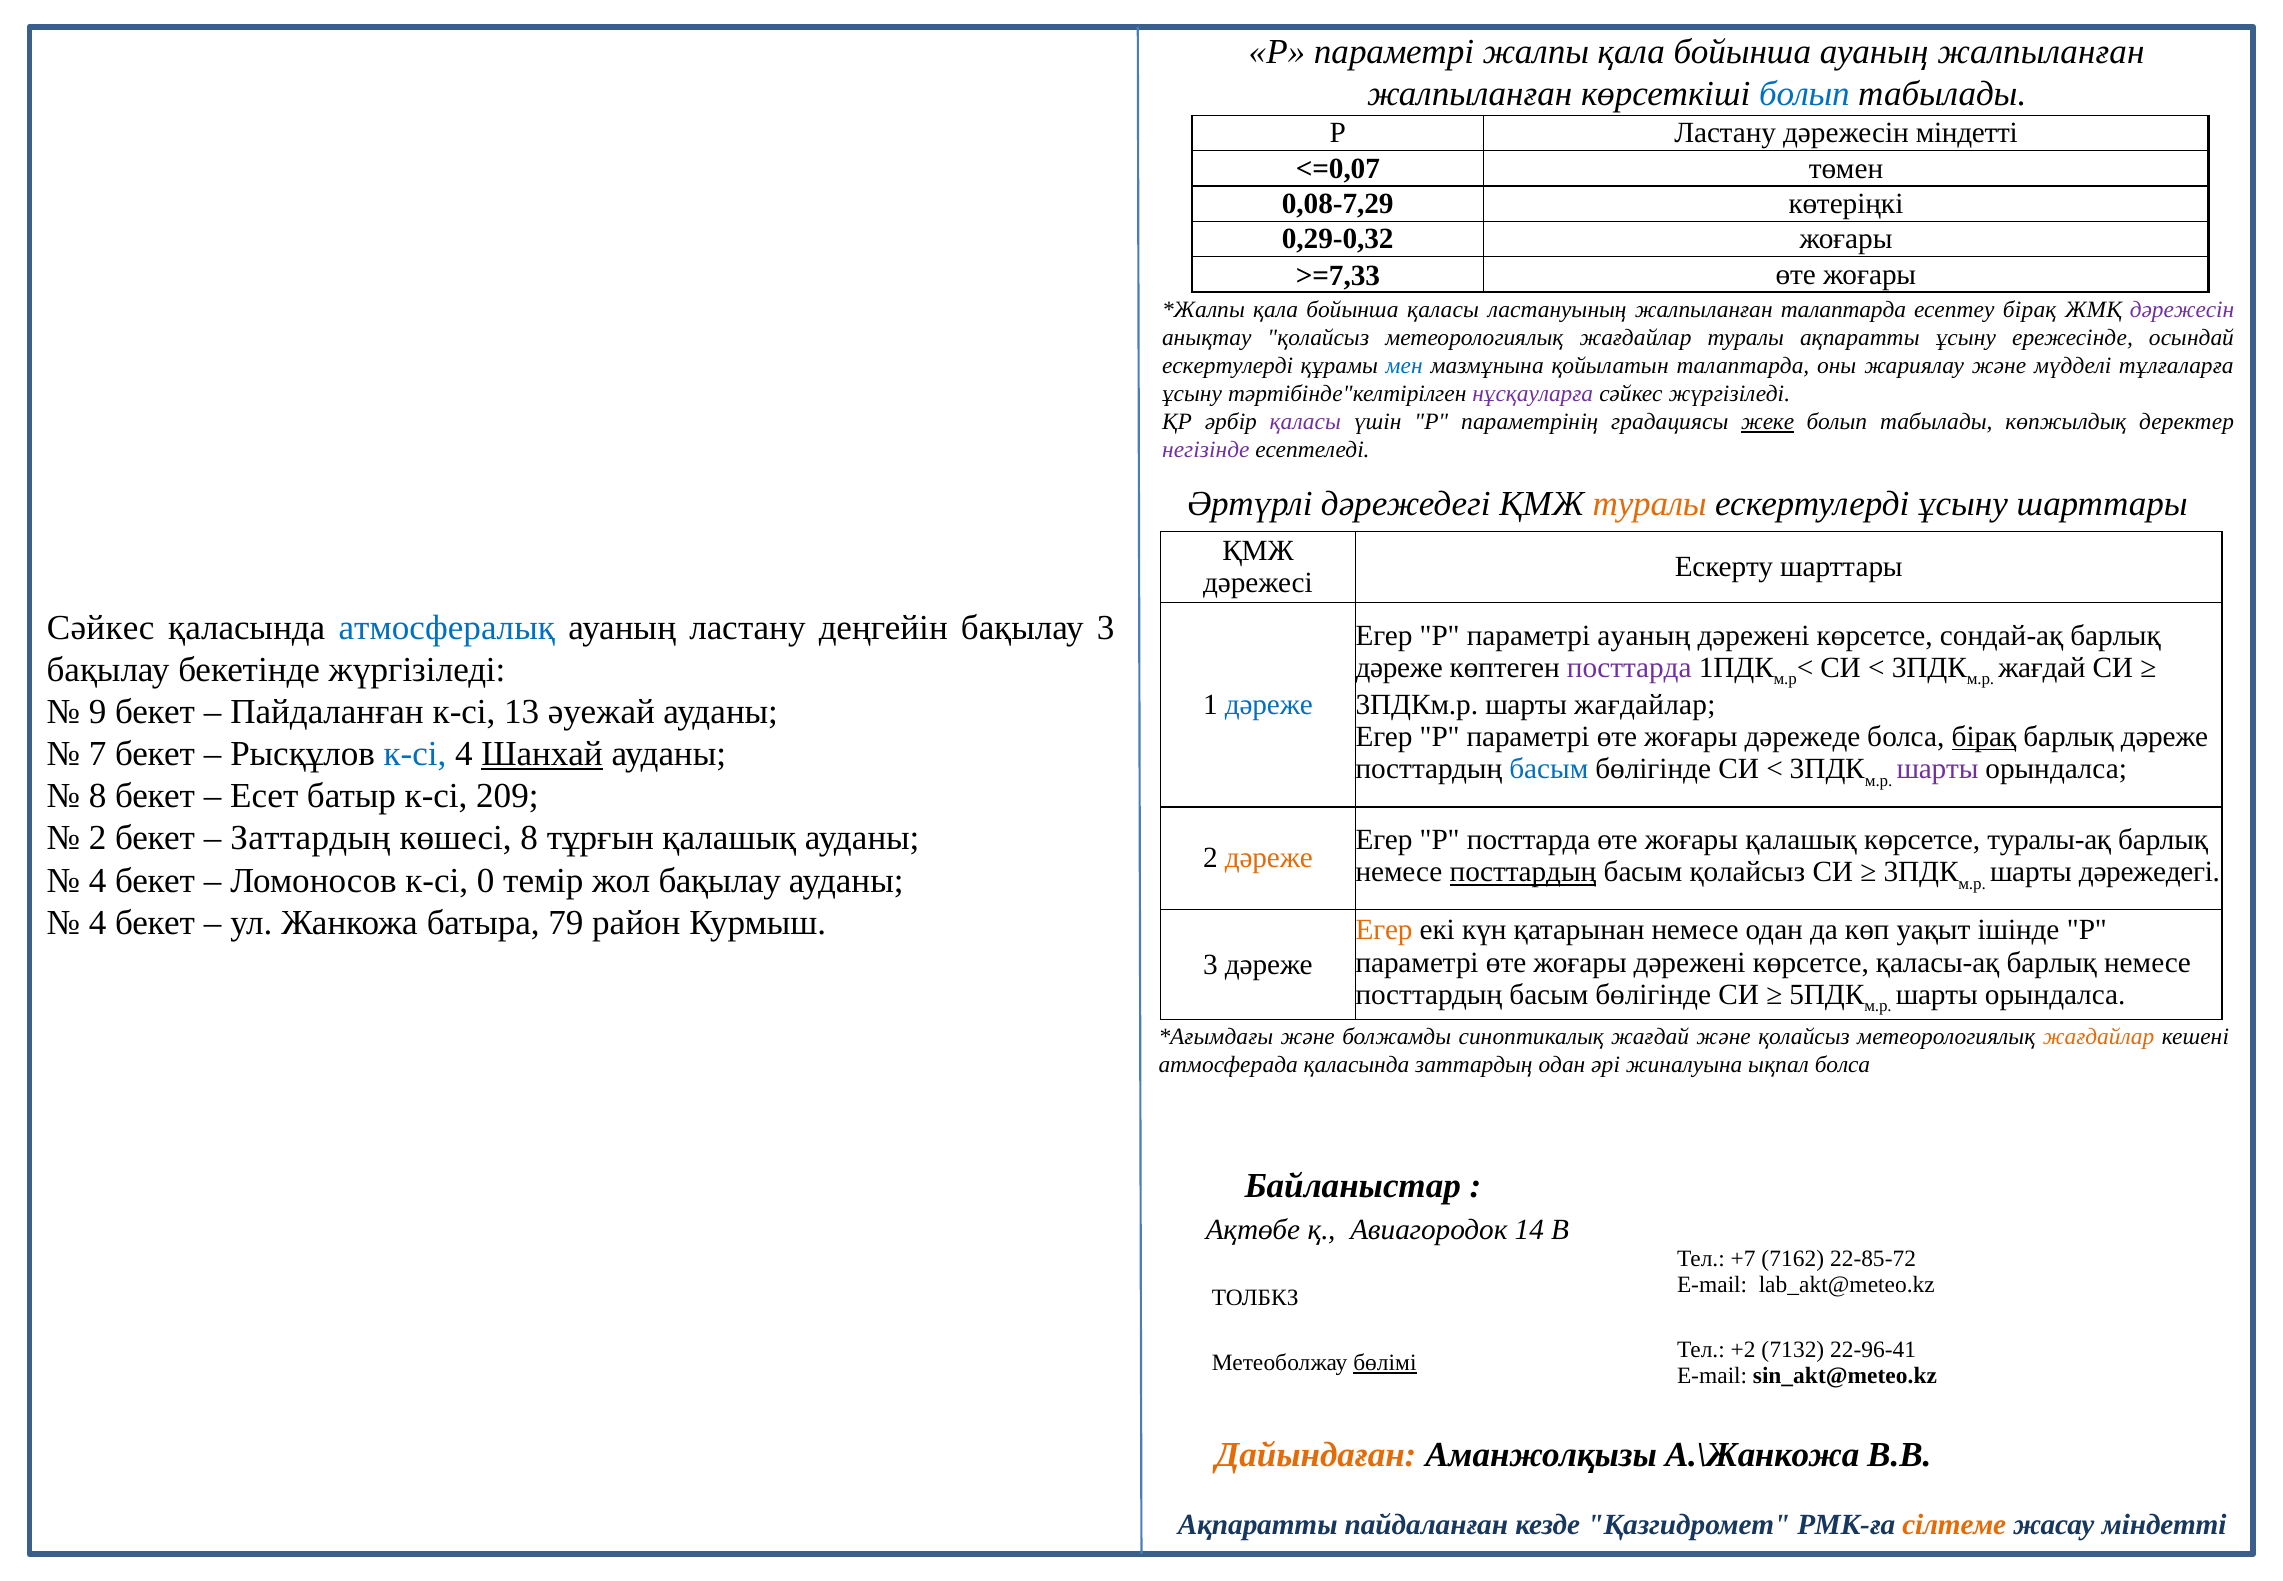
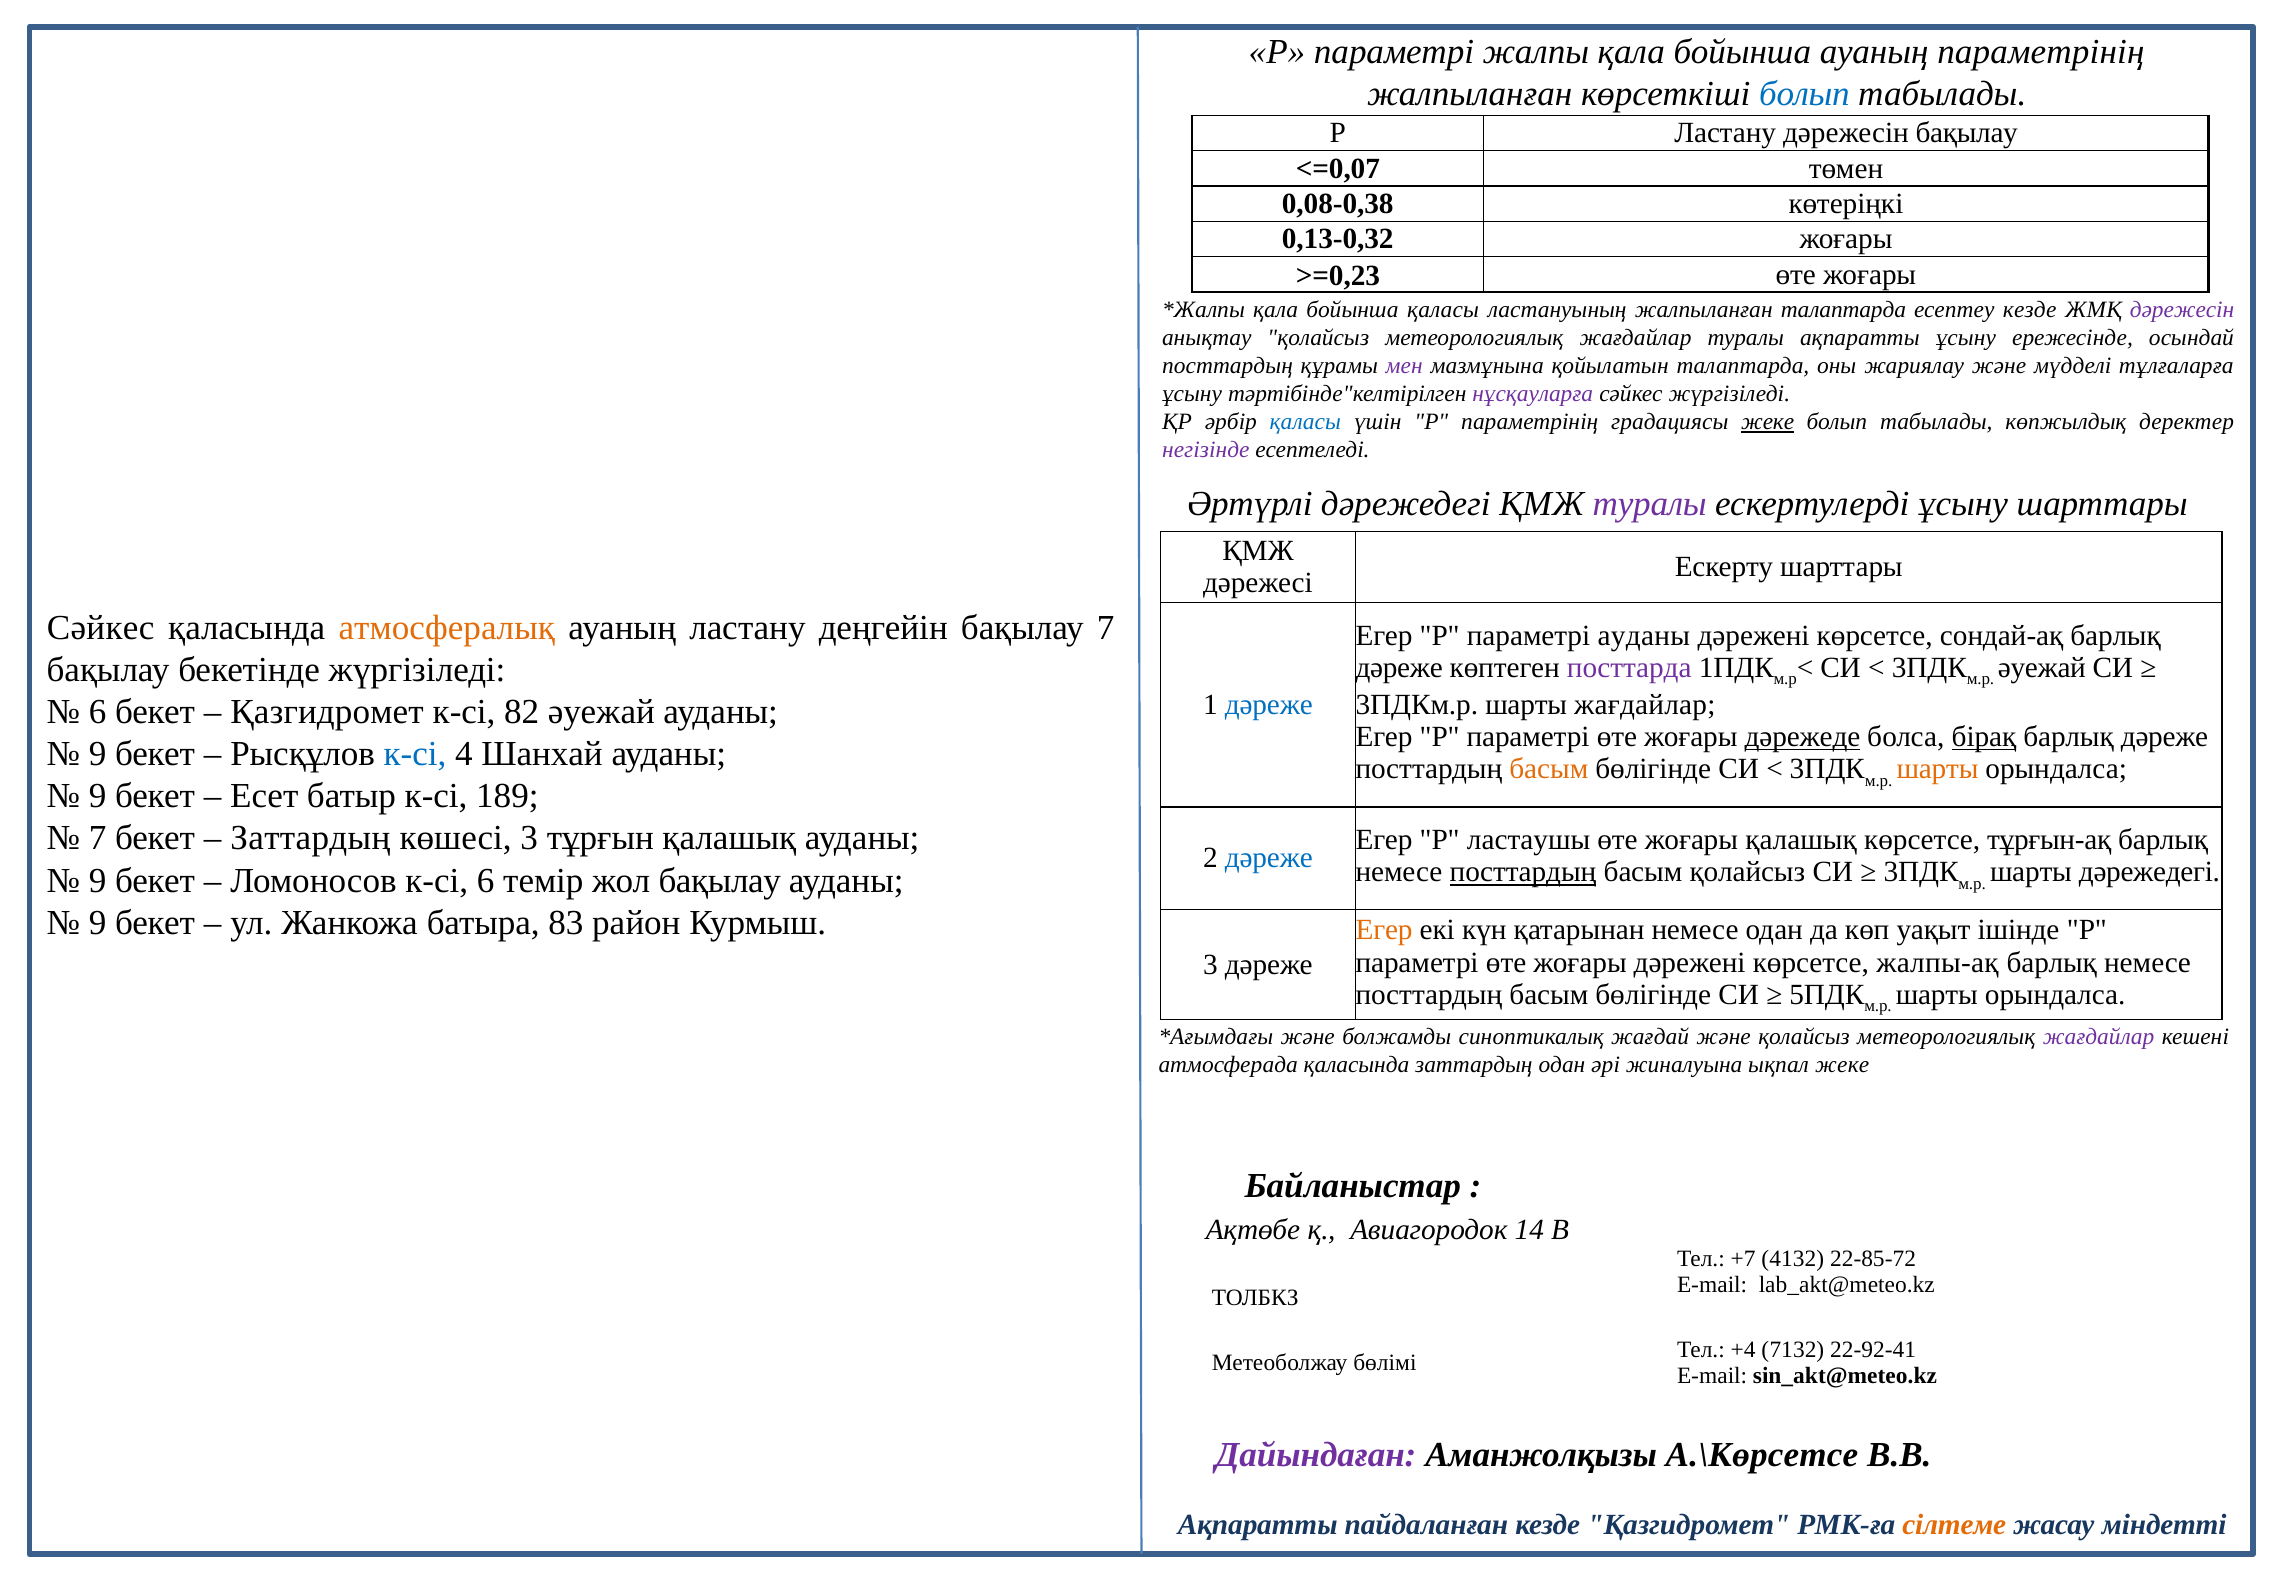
ауаның жалпыланған: жалпыланған -> параметрінің
дәрежесін міндетті: міндетті -> бақылау
0,08-7,29: 0,08-7,29 -> 0,08-0,38
0,29-0,32: 0,29-0,32 -> 0,13-0,32
>=7,33: >=7,33 -> >=0,23
есептеу бірақ: бірақ -> кезде
ескертулерді at (1228, 366): ескертулерді -> посттардың
мен colour: blue -> purple
қаласы at (1305, 422) colour: purple -> blue
туралы at (1650, 504) colour: orange -> purple
атмосфералық colour: blue -> orange
бақылау 3: 3 -> 7
параметрі ауаның: ауаның -> ауданы
жағдай at (2042, 668): жағдай -> әуежай
9 at (98, 712): 9 -> 6
Пайдаланған at (327, 712): Пайдаланған -> Қазгидромет
13: 13 -> 82
дәрежеде underline: none -> present
7 at (98, 754): 7 -> 9
Шанхай underline: present -> none
басым at (1549, 769) colour: blue -> orange
шарты at (1938, 769) colour: purple -> orange
8 at (98, 796): 8 -> 9
209: 209 -> 189
2 at (98, 838): 2 -> 7
көшесі 8: 8 -> 3
Р посттарда: посттарда -> ластаушы
туралы-ақ: туралы-ақ -> тұрғын-ақ
дәреже at (1269, 858) colour: orange -> blue
4 at (98, 880): 4 -> 9
к-сі 0: 0 -> 6
4 at (98, 922): 4 -> 9
79: 79 -> 83
қаласы-ақ: қаласы-ақ -> жалпы-ақ
жағдайлар at (2099, 1037) colour: orange -> purple
ықпал болса: болса -> жеке
7162: 7162 -> 4132
+2: +2 -> +4
22-96-41: 22-96-41 -> 22-92-41
бөлімі underline: present -> none
Дайындаған colour: orange -> purple
А.\Жанкожа: А.\Жанкожа -> А.\Көрсетсе
